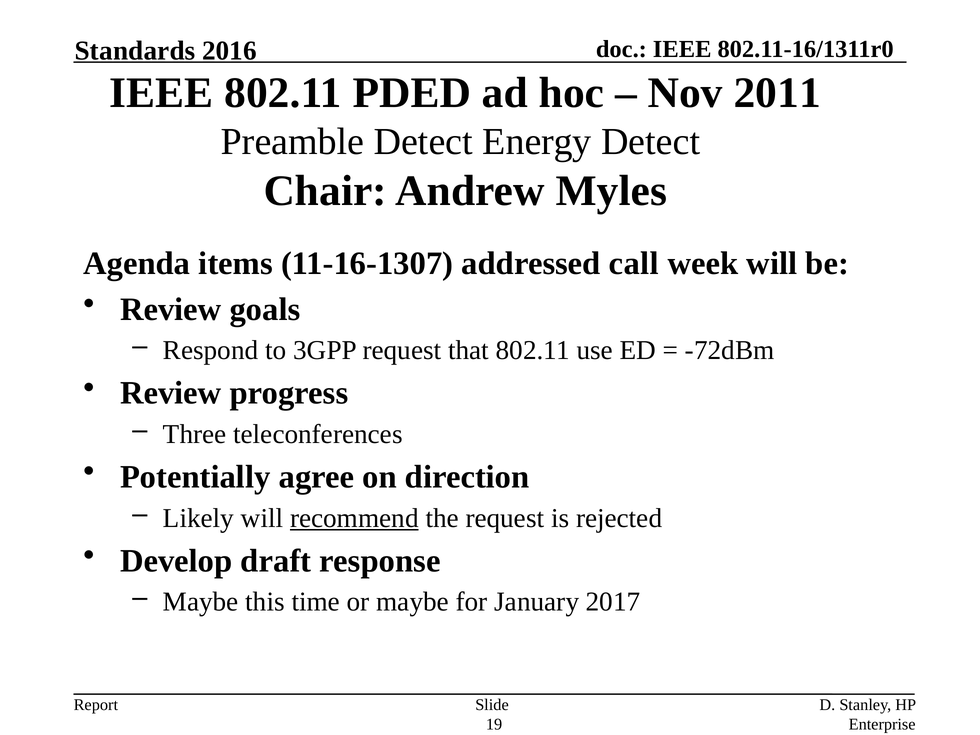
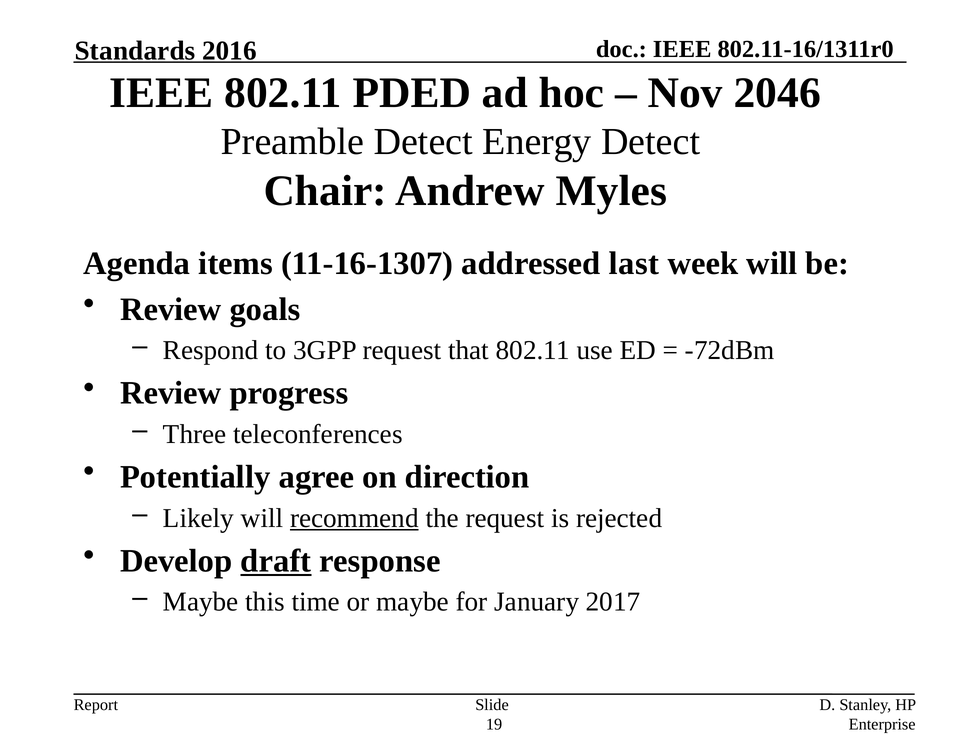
2011: 2011 -> 2046
call: call -> last
draft underline: none -> present
